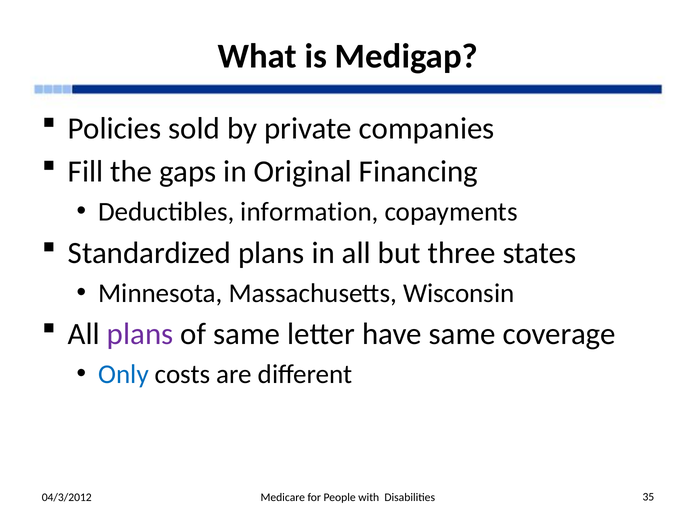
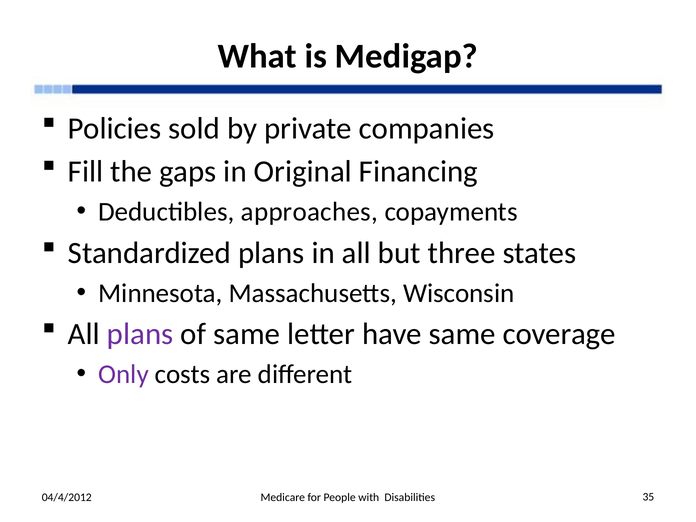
information: information -> approaches
Only colour: blue -> purple
04/3/2012: 04/3/2012 -> 04/4/2012
